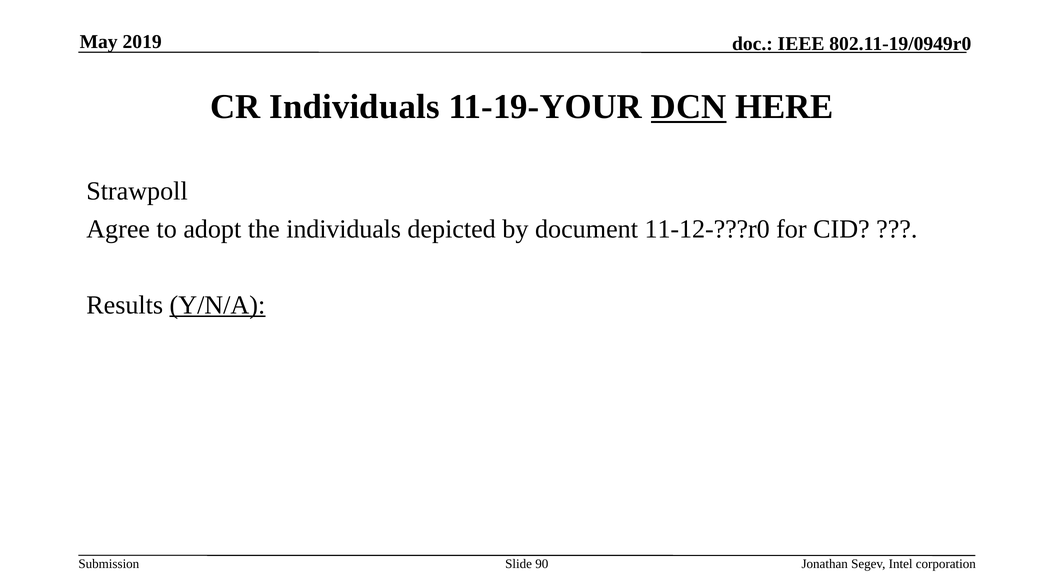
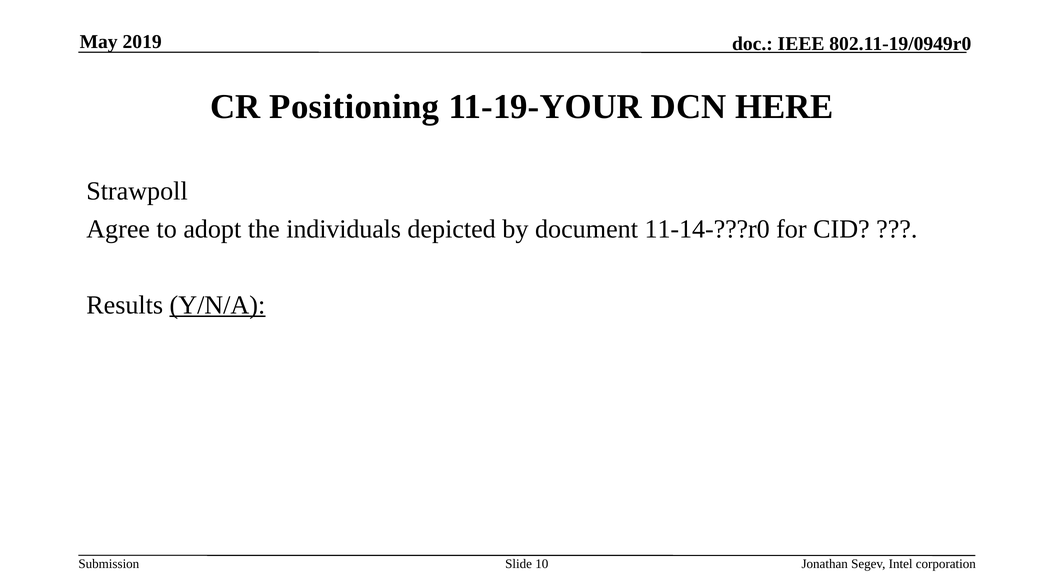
CR Individuals: Individuals -> Positioning
DCN underline: present -> none
11-12-???r0: 11-12-???r0 -> 11-14-???r0
90: 90 -> 10
